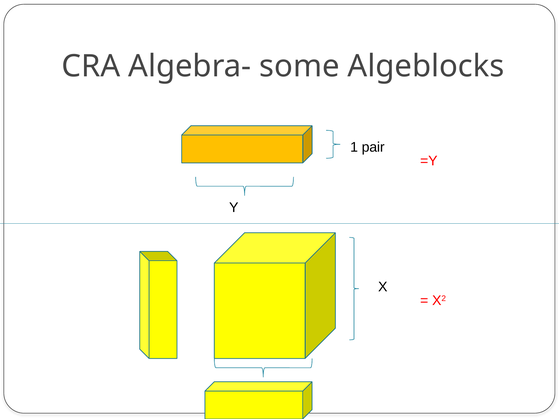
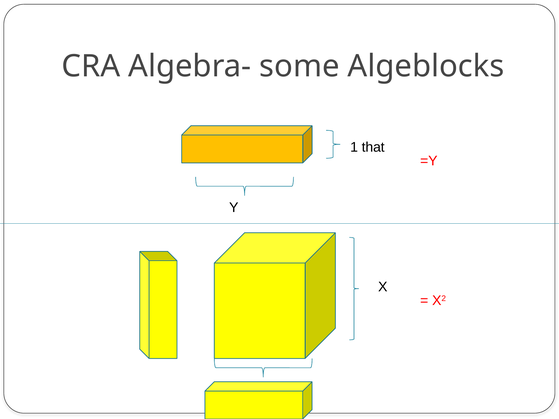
pair: pair -> that
